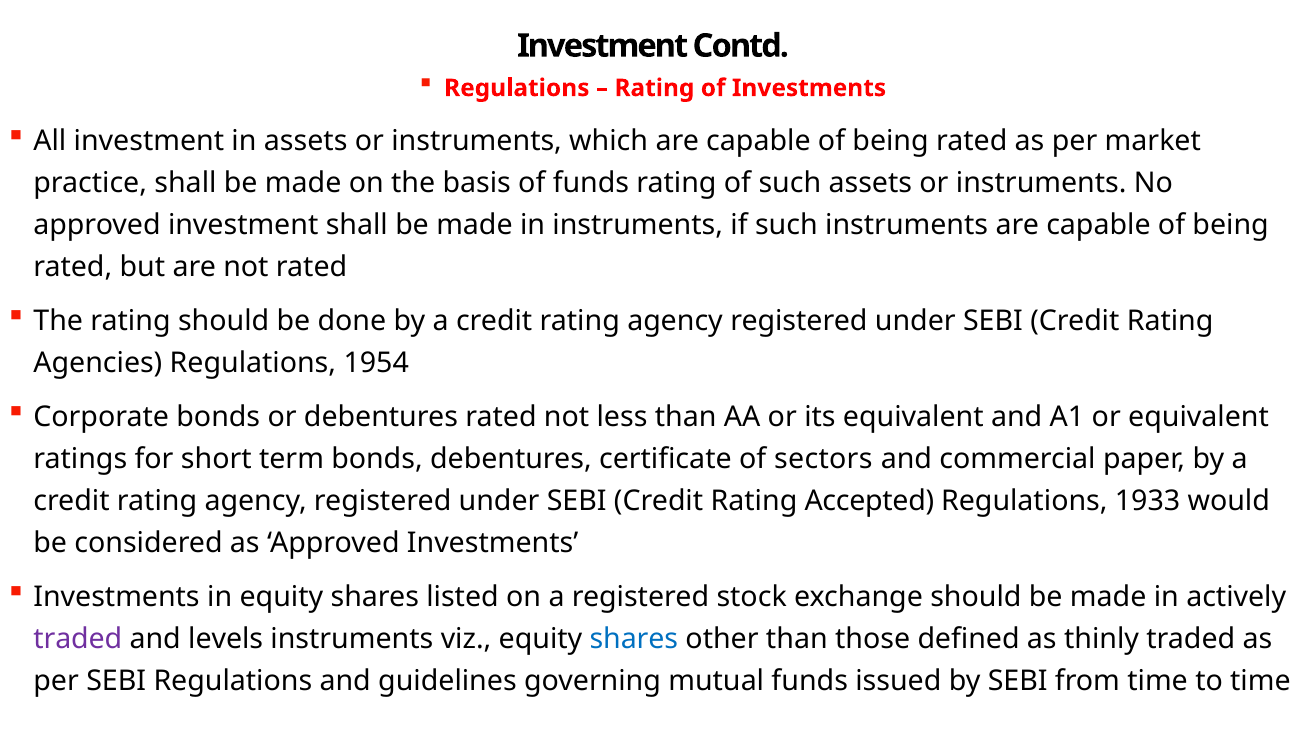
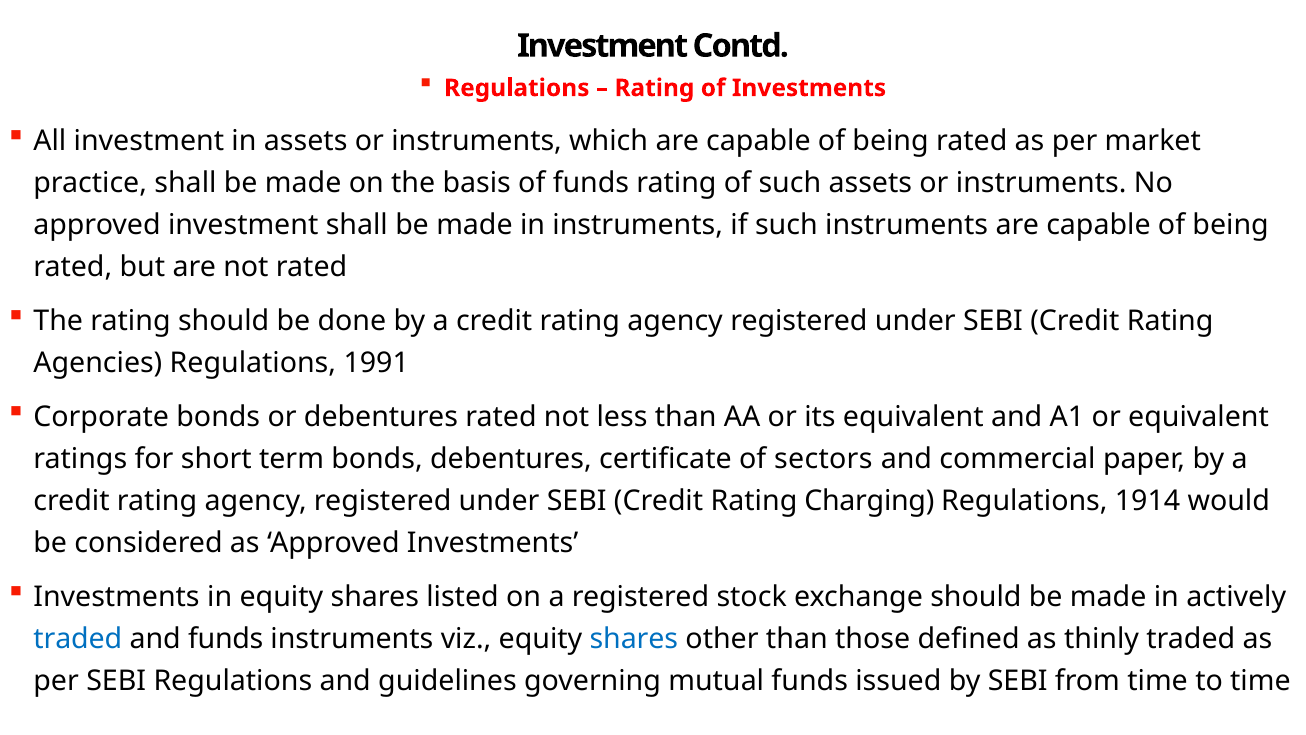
1954: 1954 -> 1991
Accepted: Accepted -> Charging
1933: 1933 -> 1914
traded at (78, 639) colour: purple -> blue
and levels: levels -> funds
